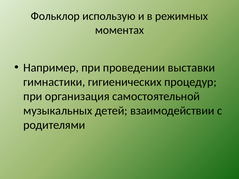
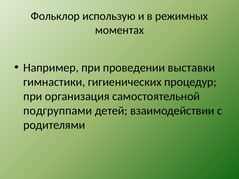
музыкальных: музыкальных -> подгруппами
